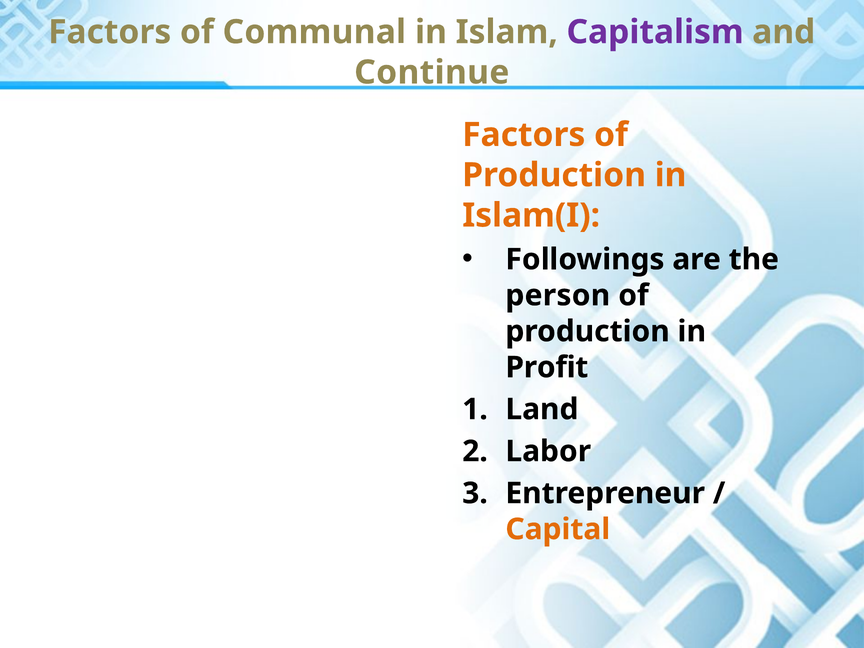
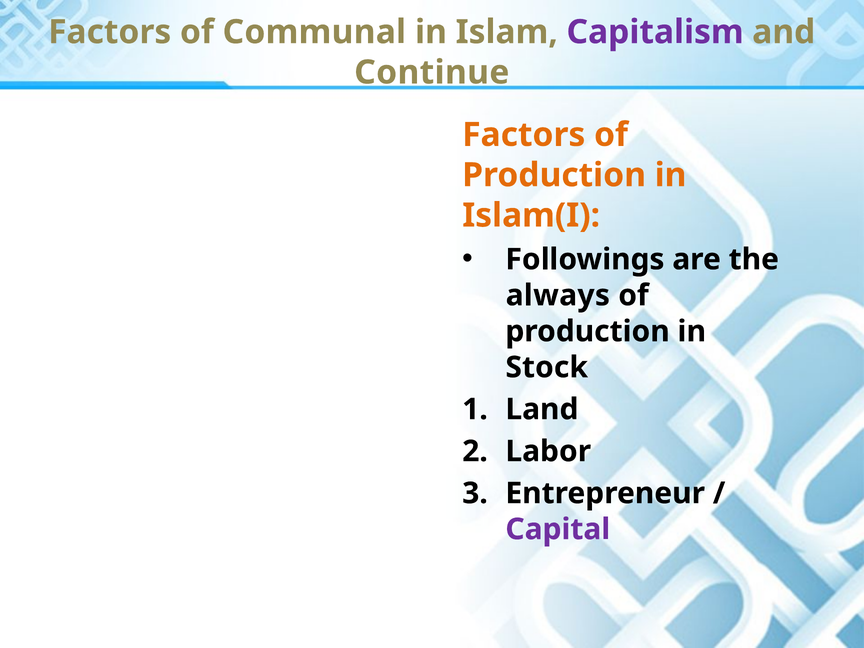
person: person -> always
Profit: Profit -> Stock
Capital colour: orange -> purple
